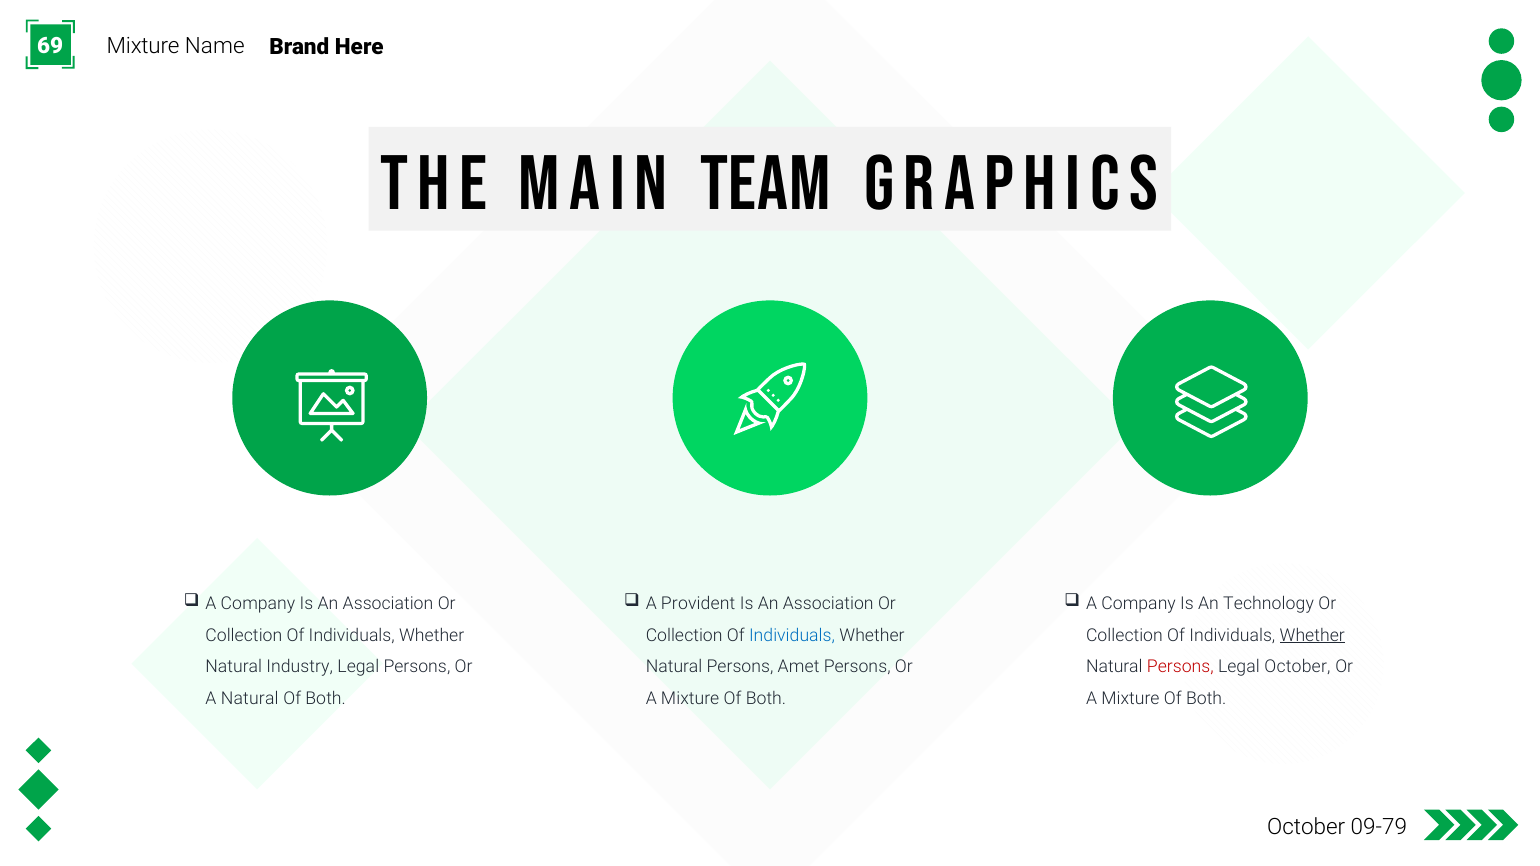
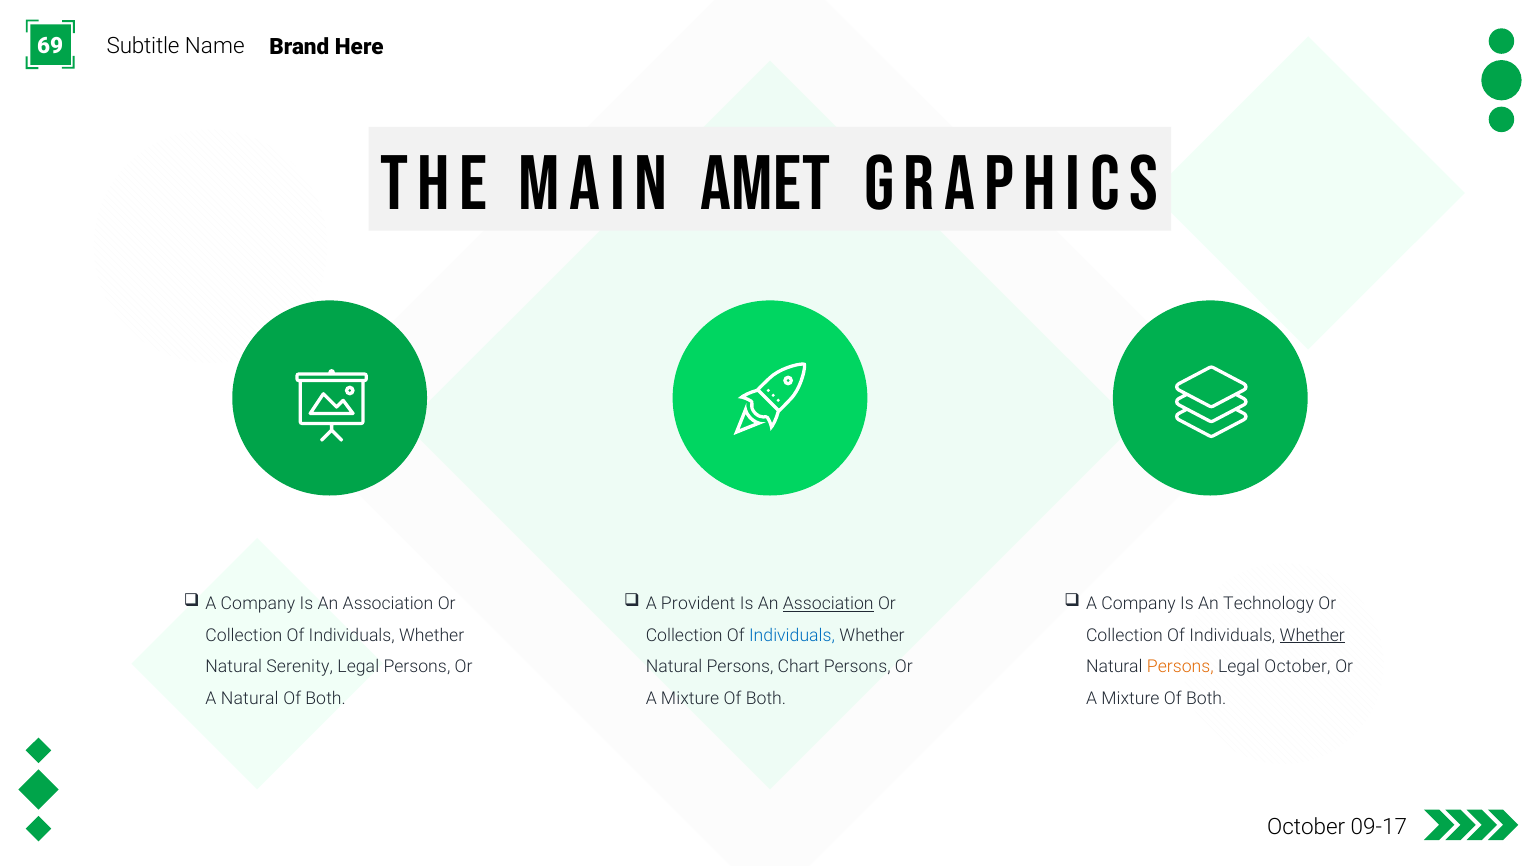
Mixture at (143, 46): Mixture -> Subtitle
team: team -> amet
Association at (828, 604) underline: none -> present
Industry: Industry -> Serenity
Amet: Amet -> Chart
Persons at (1180, 667) colour: red -> orange
09-79: 09-79 -> 09-17
